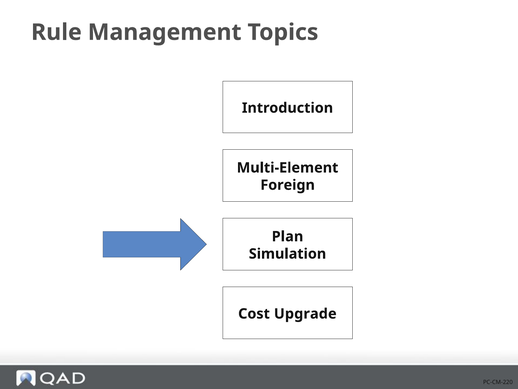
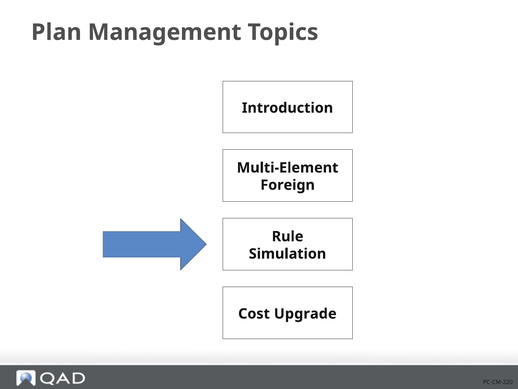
Rule: Rule -> Plan
Plan: Plan -> Rule
